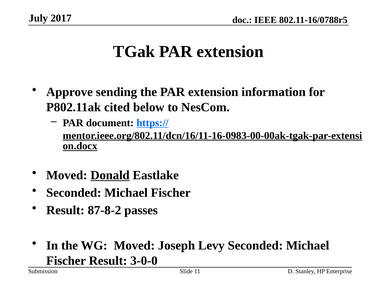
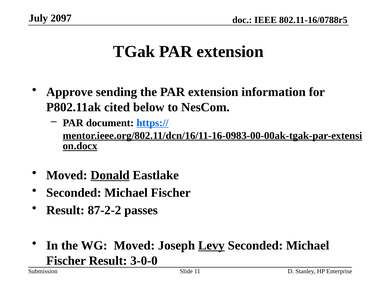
2017: 2017 -> 2097
87-8-2: 87-8-2 -> 87-2-2
Levy underline: none -> present
